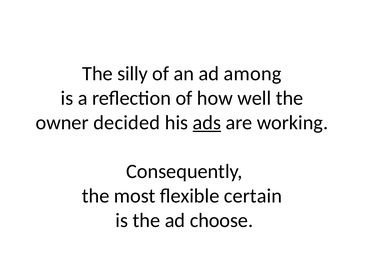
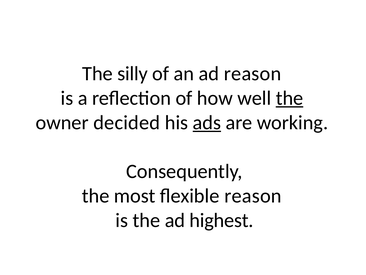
ad among: among -> reason
the at (290, 98) underline: none -> present
flexible certain: certain -> reason
choose: choose -> highest
